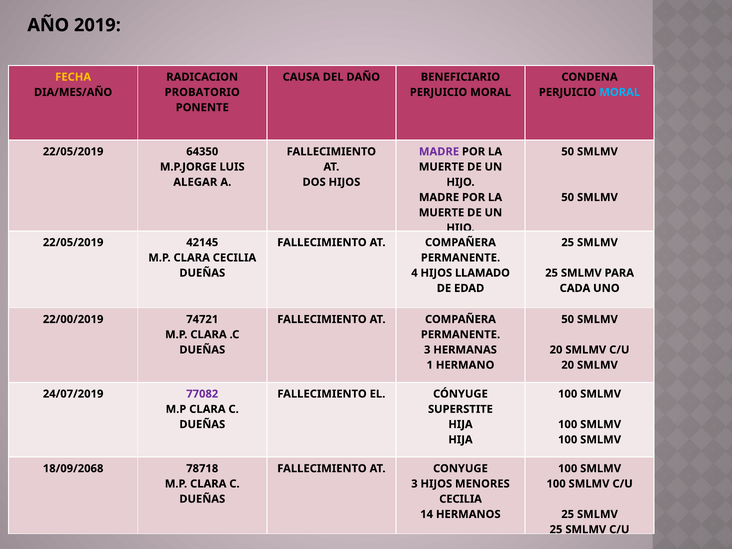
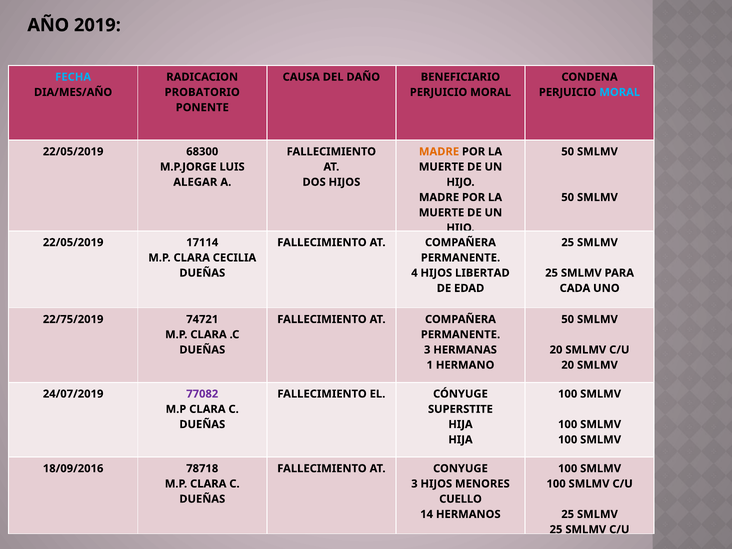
FECHA colour: yellow -> light blue
64350: 64350 -> 68300
MADRE at (439, 152) colour: purple -> orange
42145: 42145 -> 17114
LLAMADO: LLAMADO -> LIBERTAD
22/00/2019: 22/00/2019 -> 22/75/2019
18/09/2068: 18/09/2068 -> 18/09/2016
CECILIA at (461, 499): CECILIA -> CUELLO
